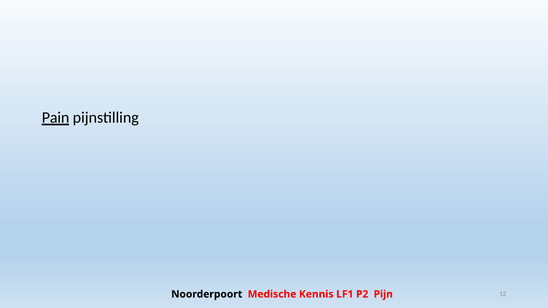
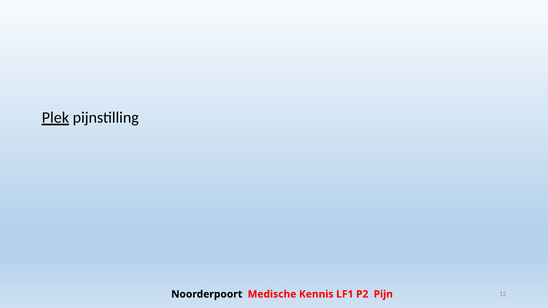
Pain: Pain -> Plek
